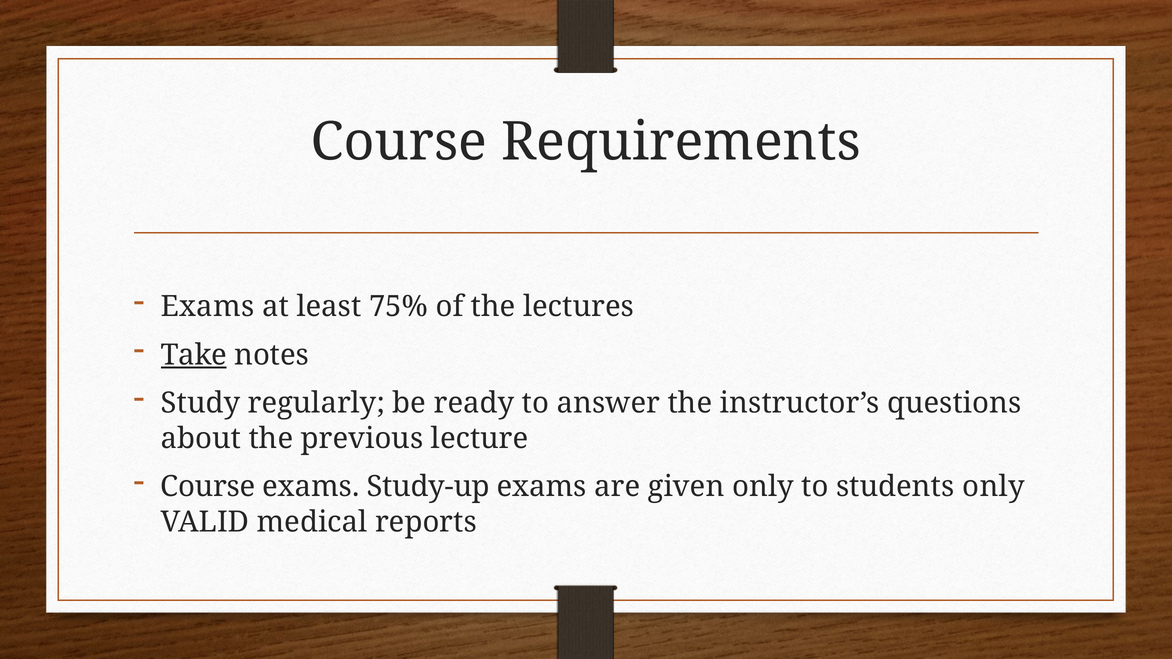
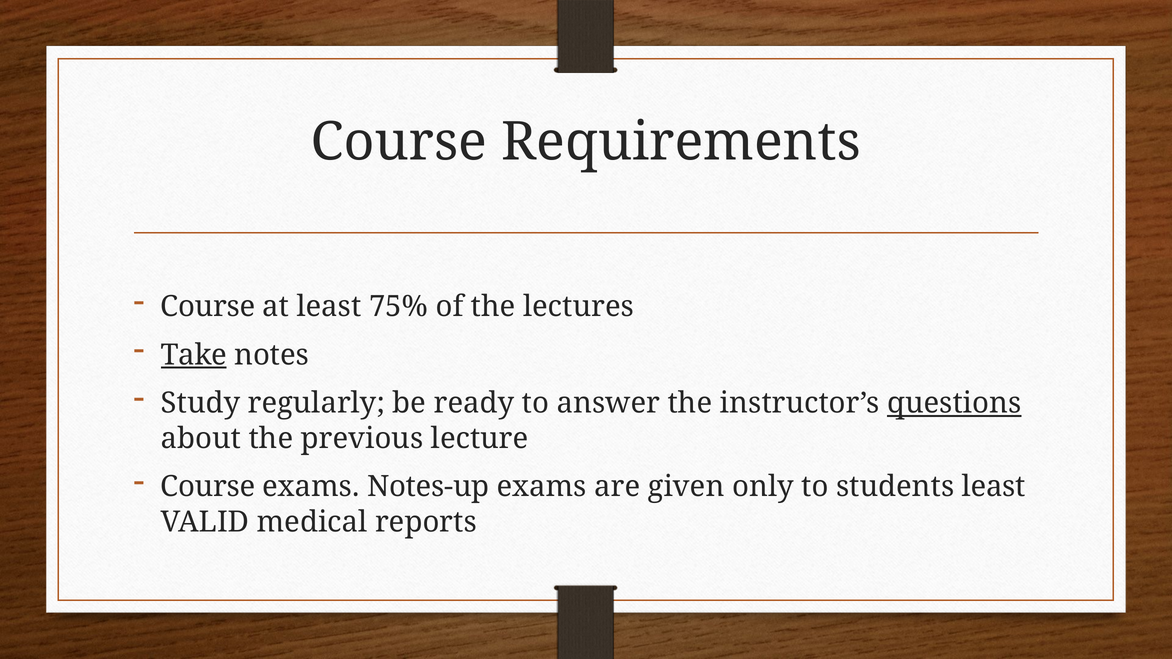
Exams at (208, 307): Exams -> Course
questions underline: none -> present
Study-up: Study-up -> Notes-up
students only: only -> least
